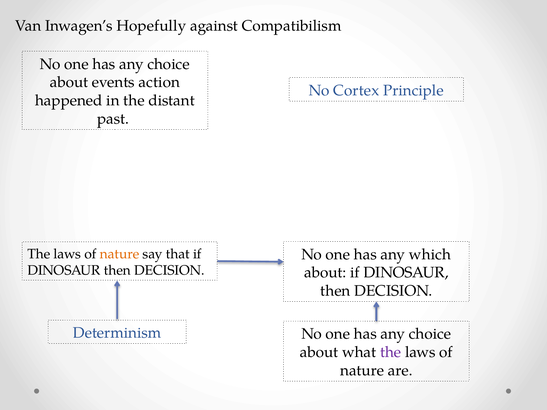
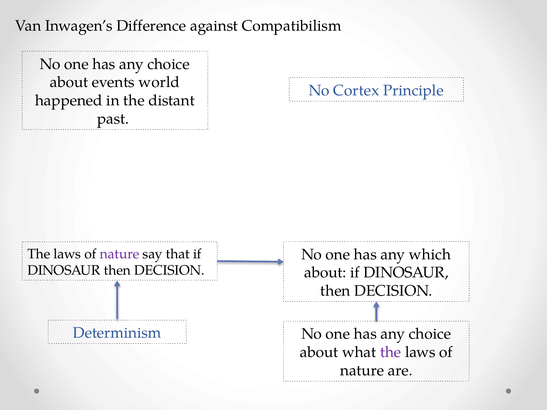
Hopefully: Hopefully -> Difference
action: action -> world
nature at (120, 254) colour: orange -> purple
